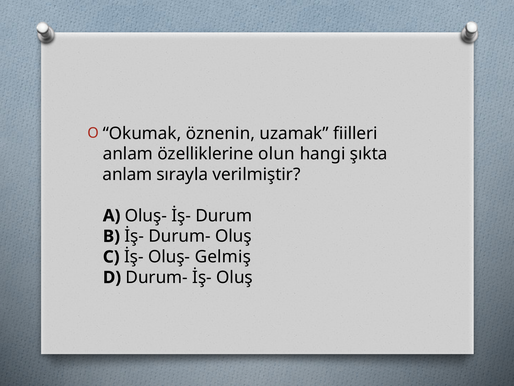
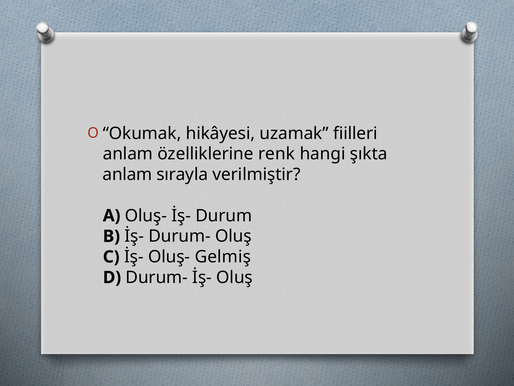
öznenin: öznenin -> hikâyesi
olun: olun -> renk
